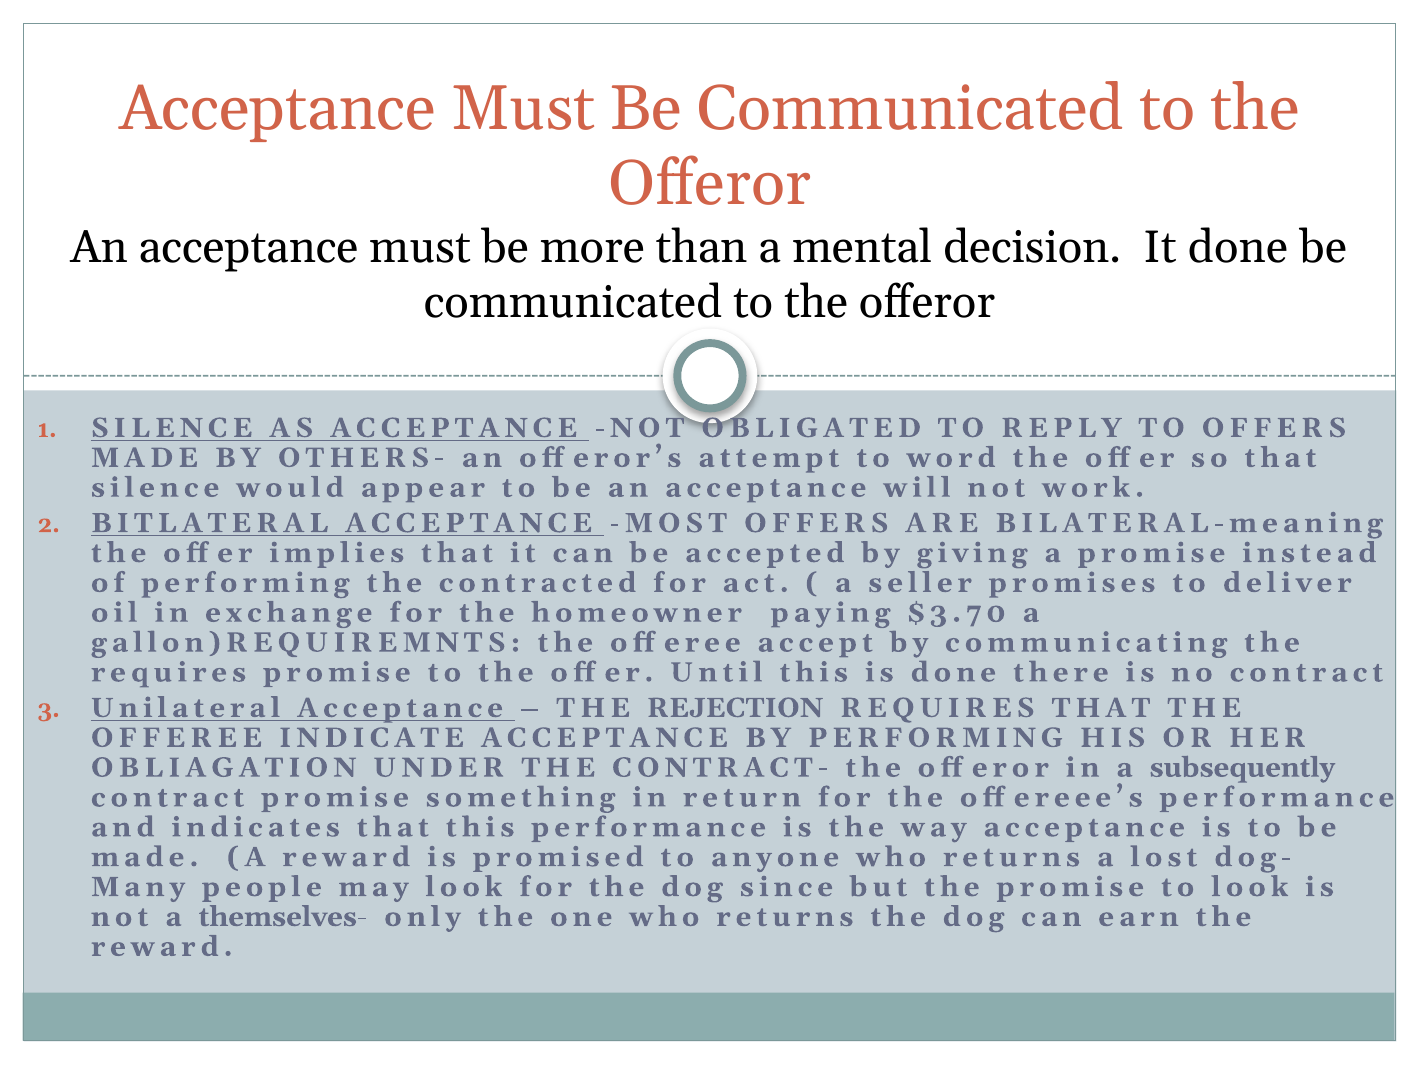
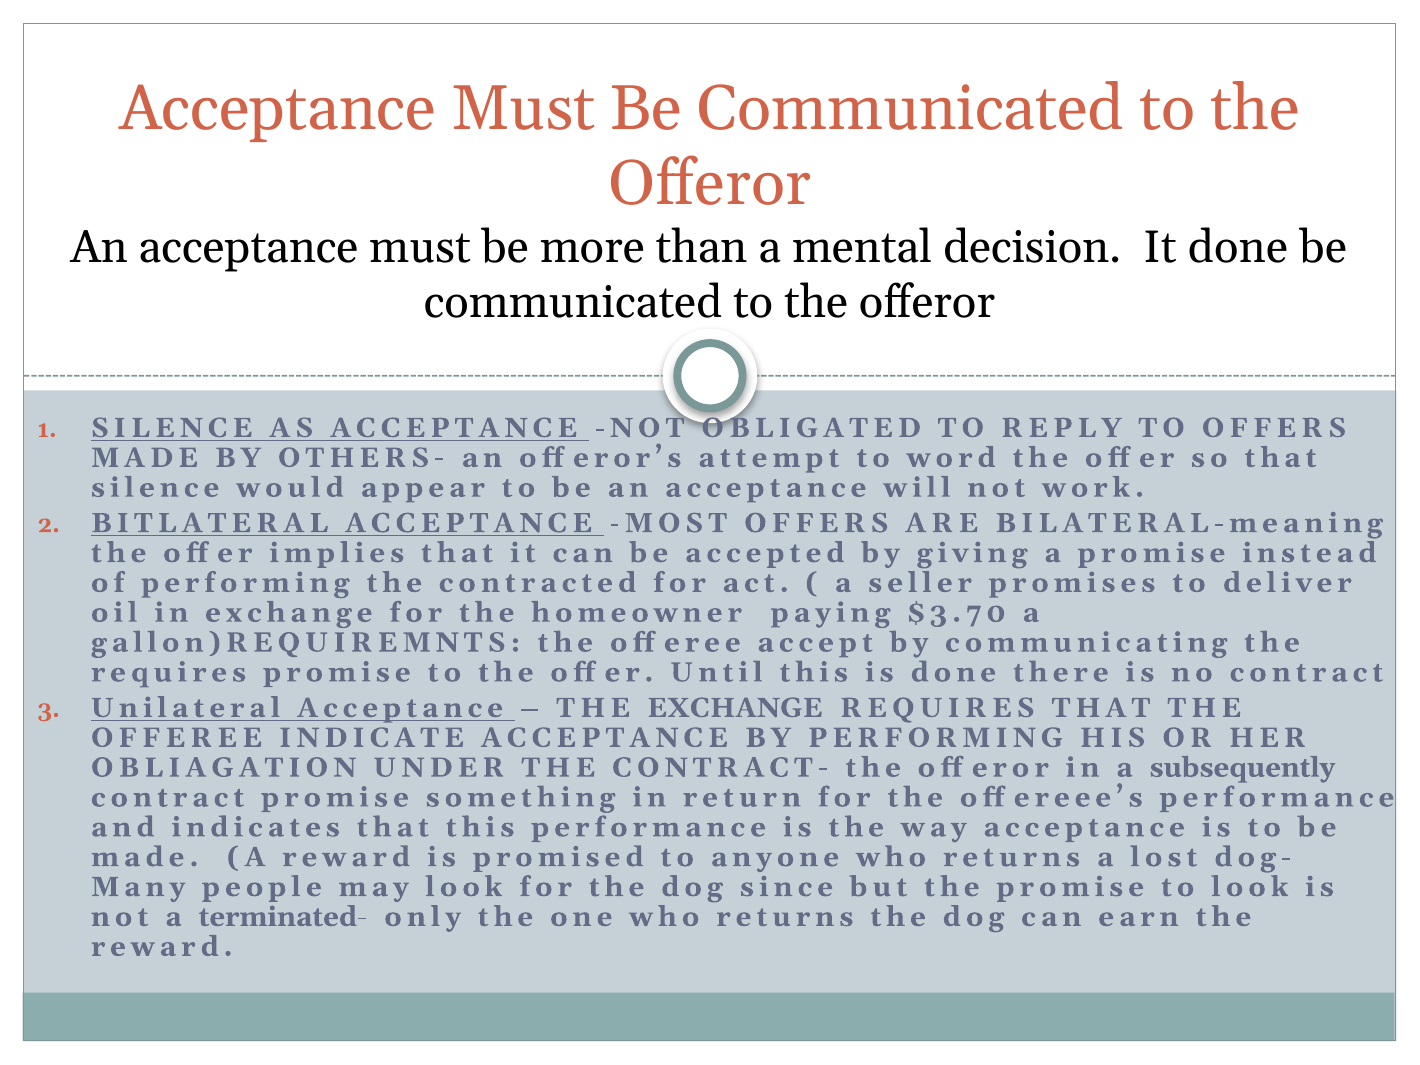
THE REJECTION: REJECTION -> EXCHANGE
themselves-: themselves- -> terminated-
